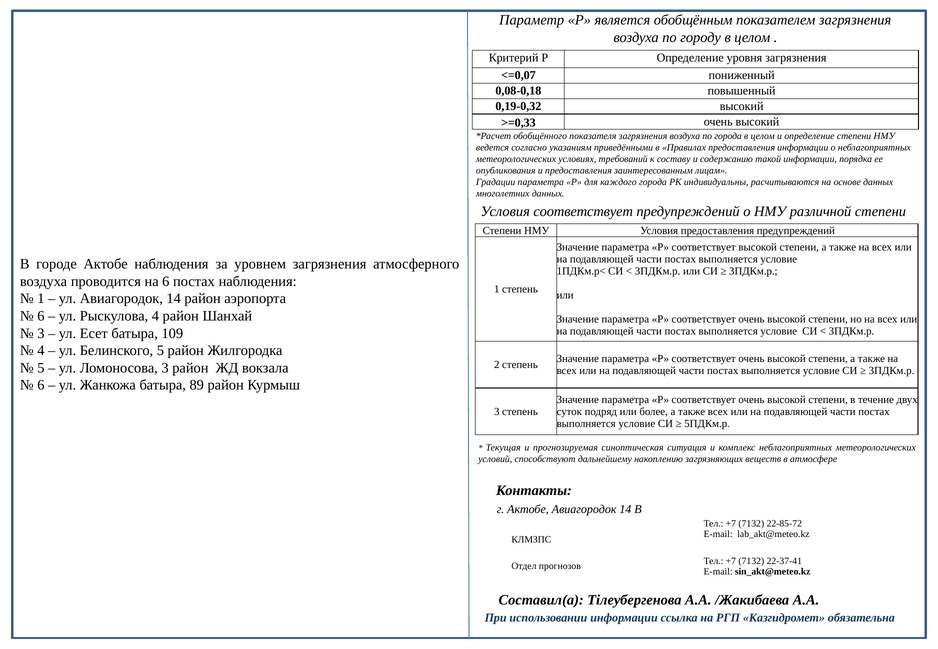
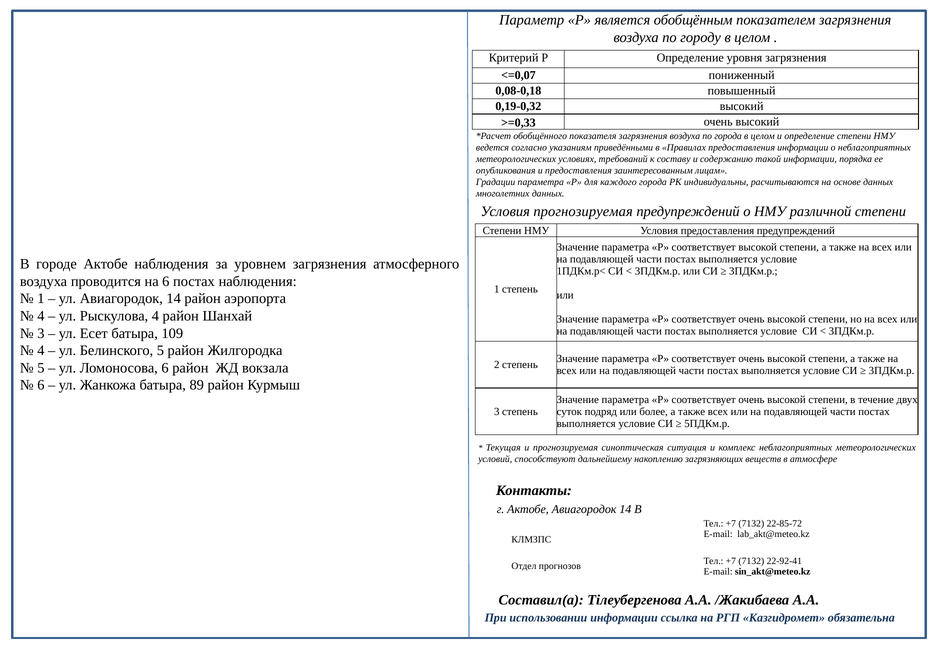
Условия соответствует: соответствует -> прогнозируемая
6 at (41, 316): 6 -> 4
Ломоносова 3: 3 -> 6
22-37-41: 22-37-41 -> 22-92-41
